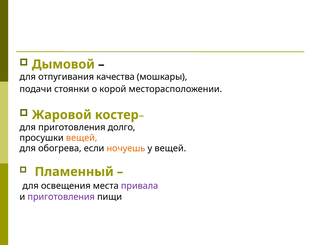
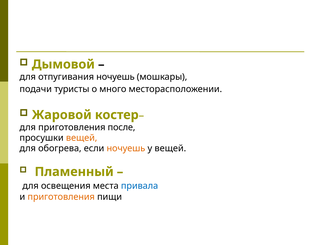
отпугивания качества: качества -> ночуешь
стоянки: стоянки -> туристы
корой: корой -> много
долго: долго -> после
привала colour: purple -> blue
приготовления at (61, 196) colour: purple -> orange
